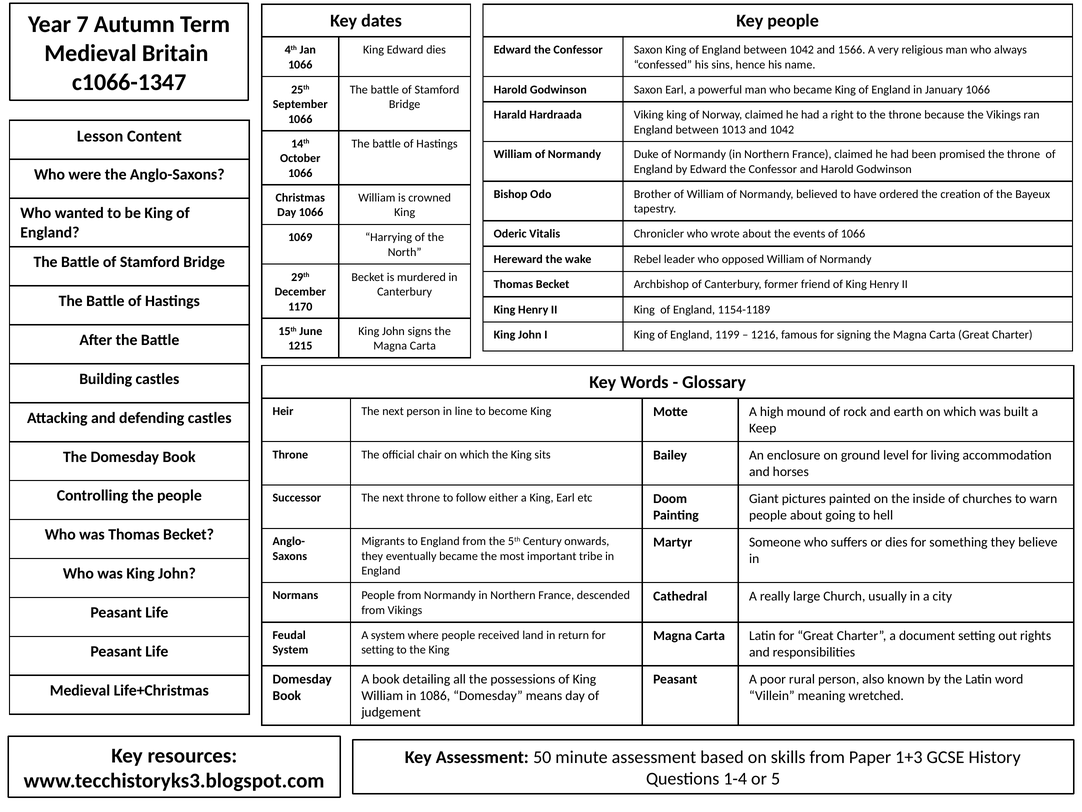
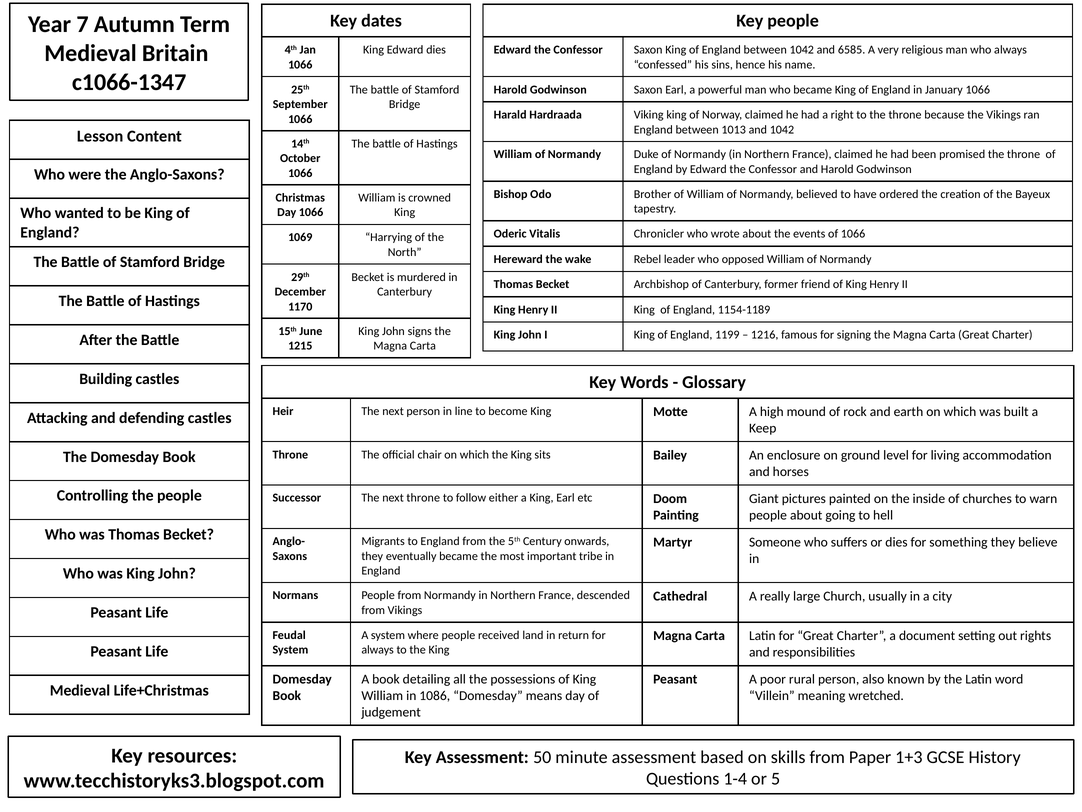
1566: 1566 -> 6585
setting at (378, 650): setting -> always
